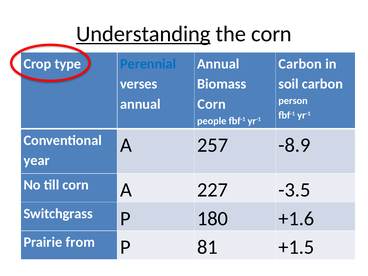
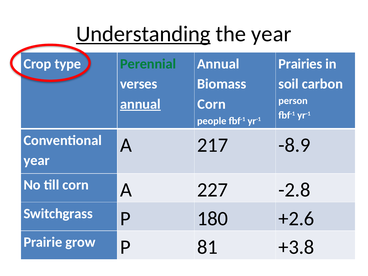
the corn: corn -> year
Perennial at (148, 64) colour: blue -> green
Carbon at (300, 64): Carbon -> Prairies
annual at (140, 104) underline: none -> present
257: 257 -> 217
-3.5: -3.5 -> -2.8
+1.6: +1.6 -> +2.6
from: from -> grow
+1.5: +1.5 -> +3.8
